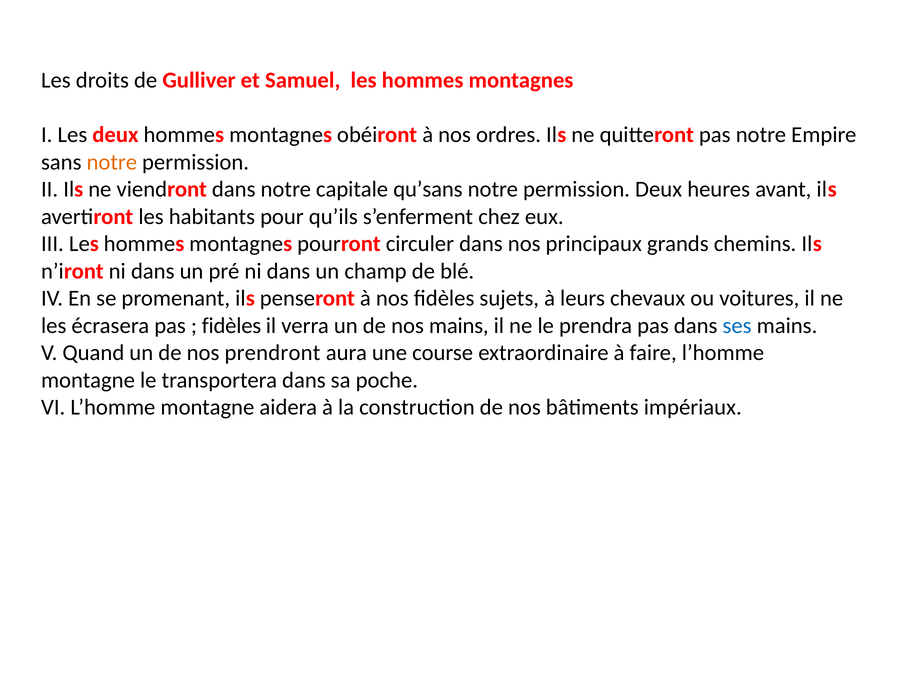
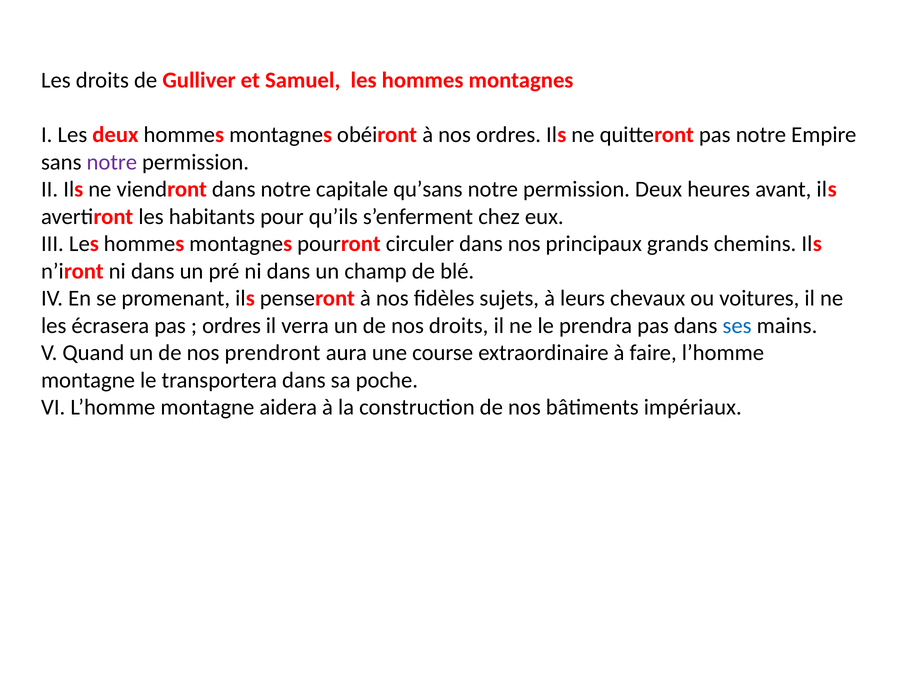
notre at (112, 162) colour: orange -> purple
fidèles at (232, 326): fidèles -> ordres
nos mains: mains -> droits
